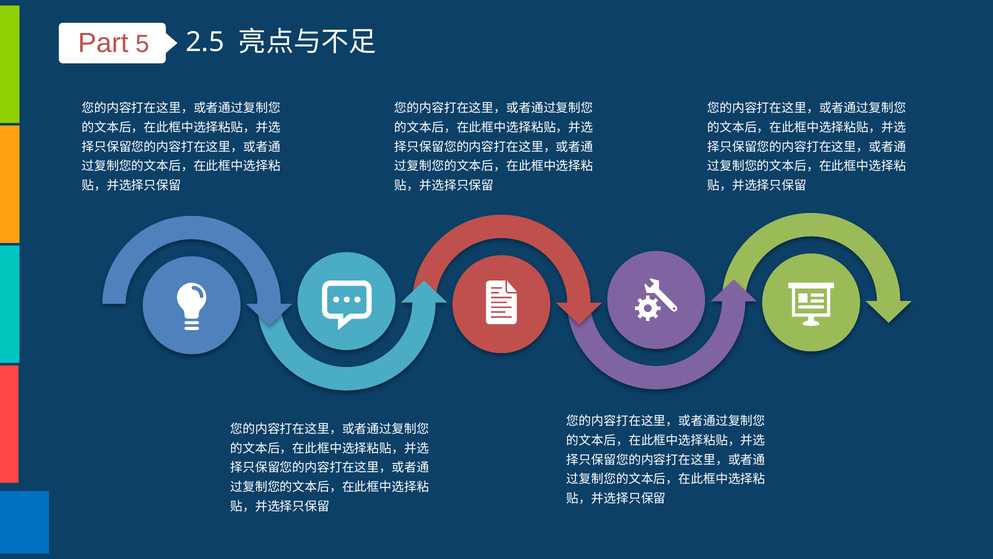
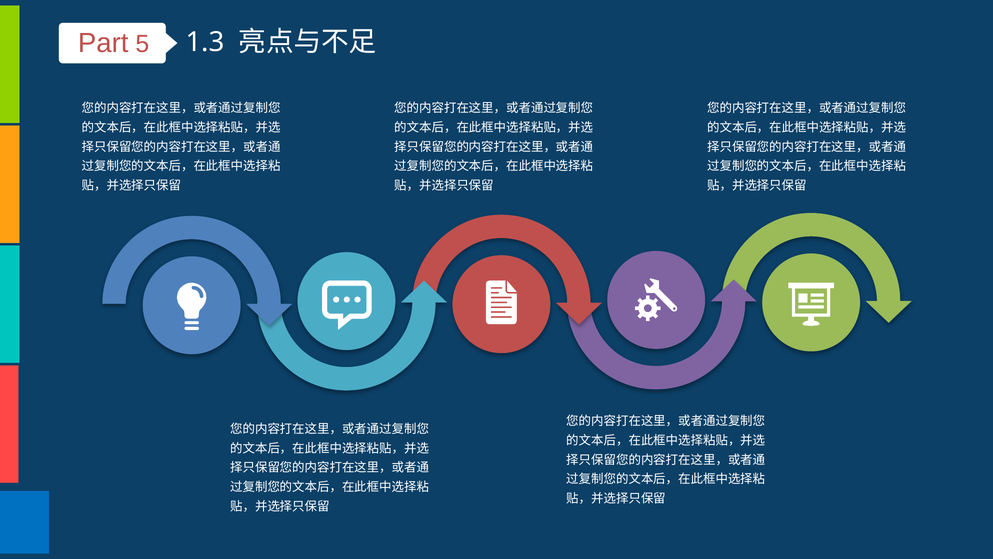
2.5: 2.5 -> 1.3
